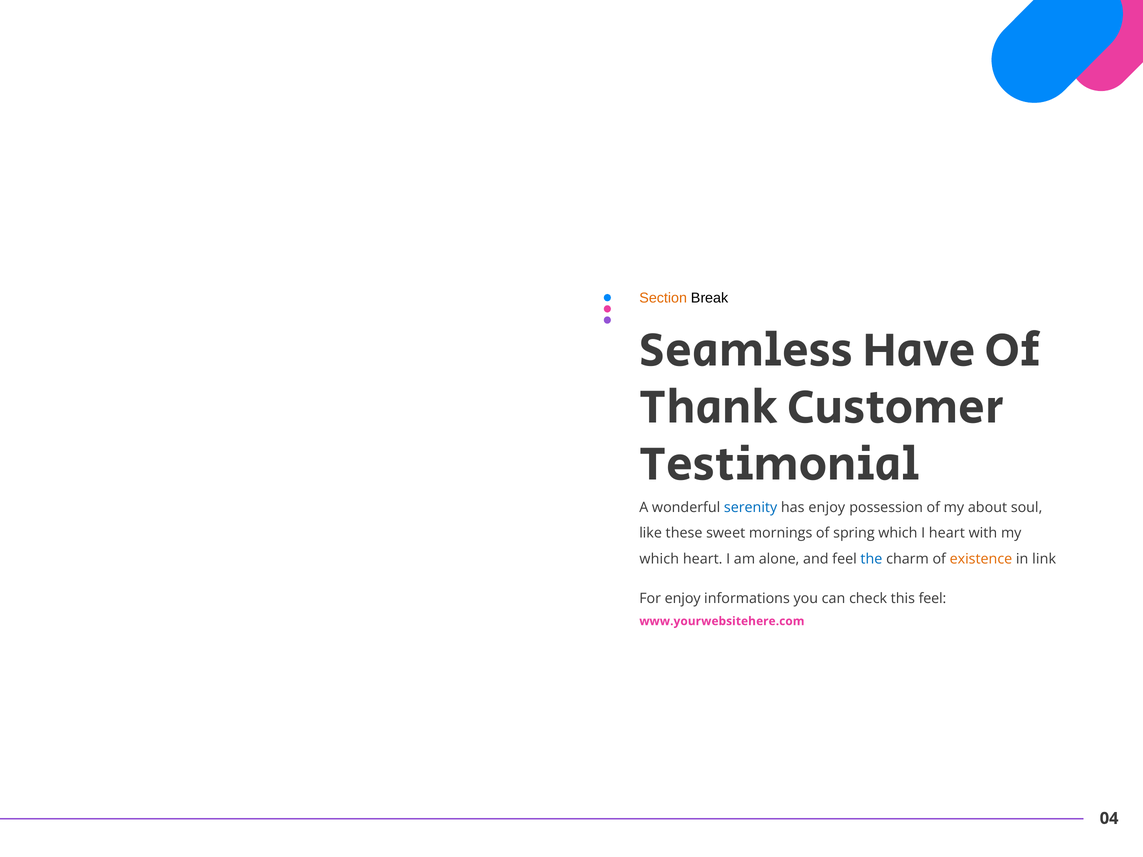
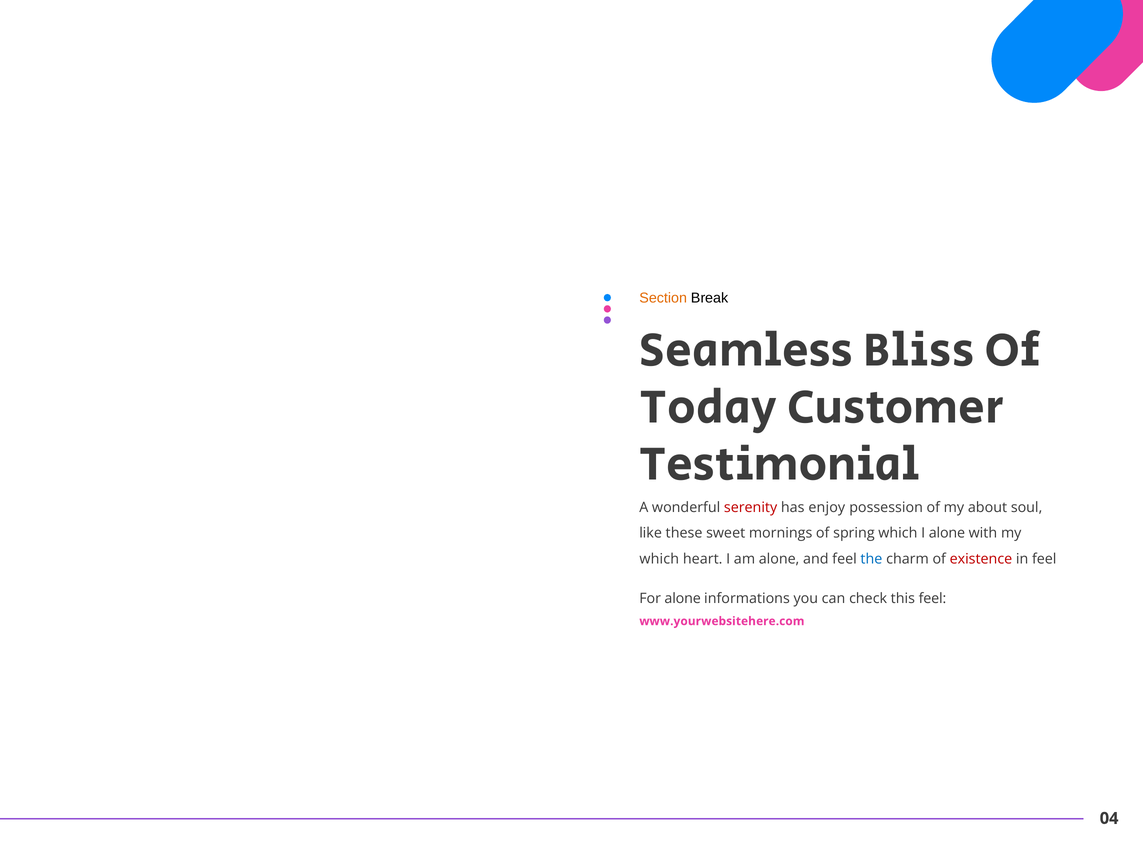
Have: Have -> Bliss
Thank: Thank -> Today
serenity colour: blue -> red
I heart: heart -> alone
existence colour: orange -> red
in link: link -> feel
For enjoy: enjoy -> alone
